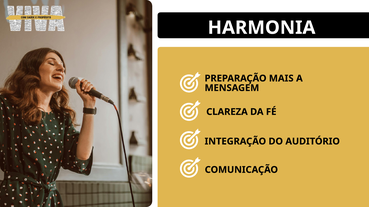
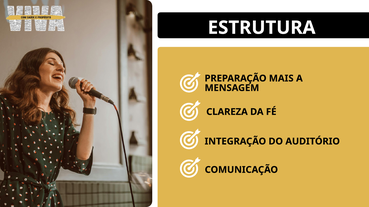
HARMONIA: HARMONIA -> ESTRUTURA
